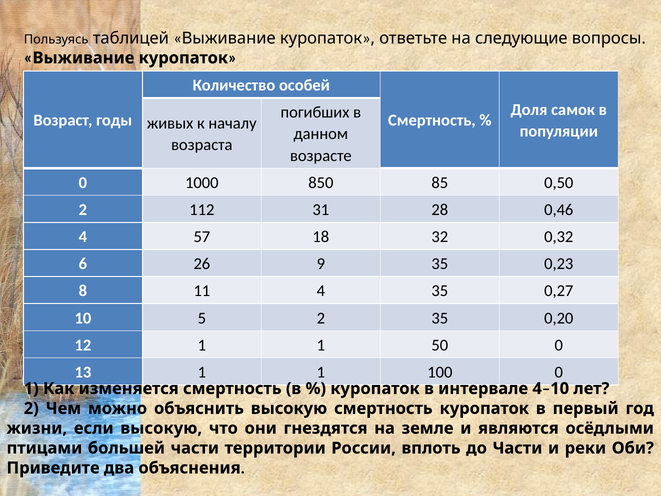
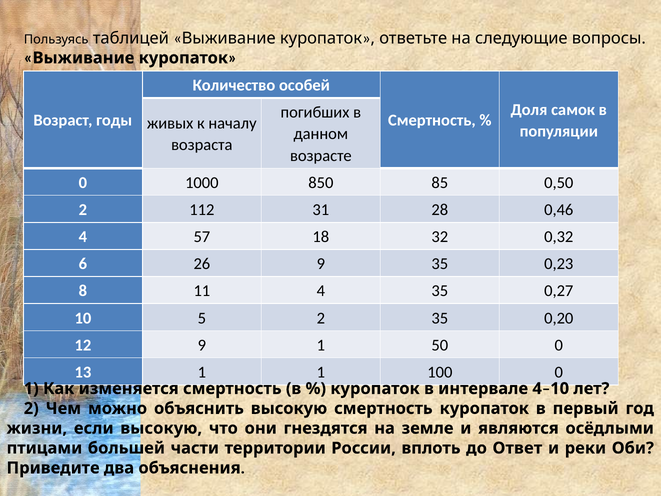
12 1: 1 -> 9
до Части: Части -> Ответ
